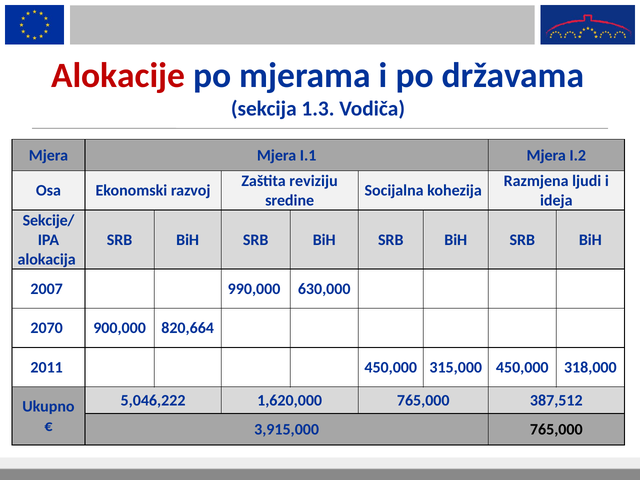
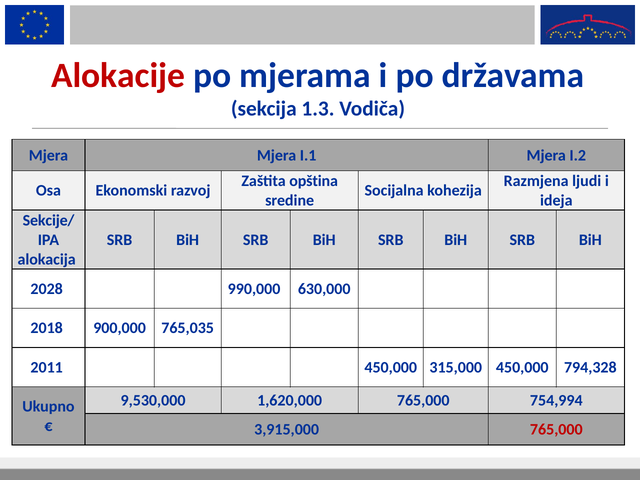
reviziju: reviziju -> opština
2007: 2007 -> 2028
2070: 2070 -> 2018
820,664: 820,664 -> 765,035
318,000: 318,000 -> 794,328
5,046,222: 5,046,222 -> 9,530,000
387,512: 387,512 -> 754,994
765,000 at (556, 429) colour: black -> red
